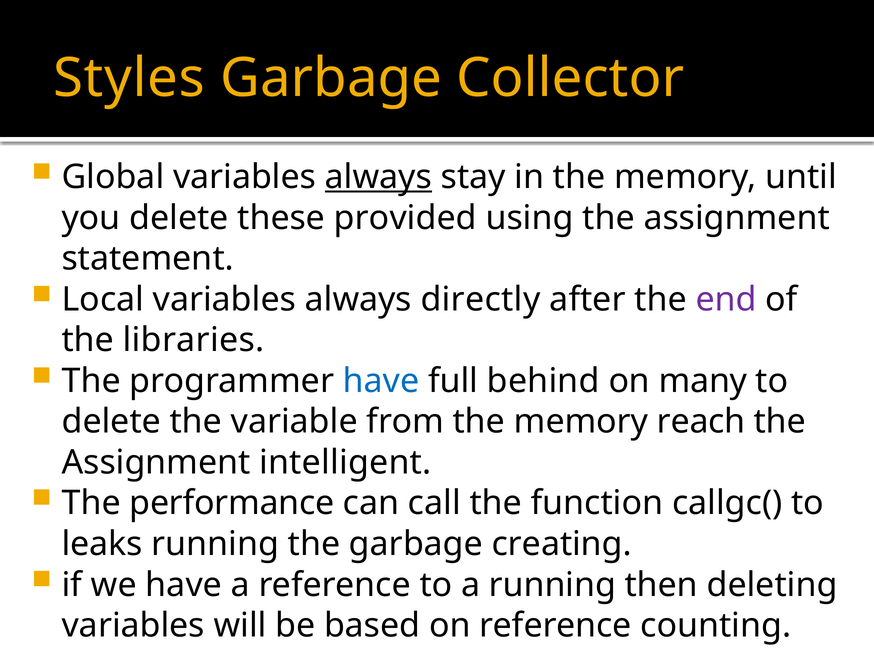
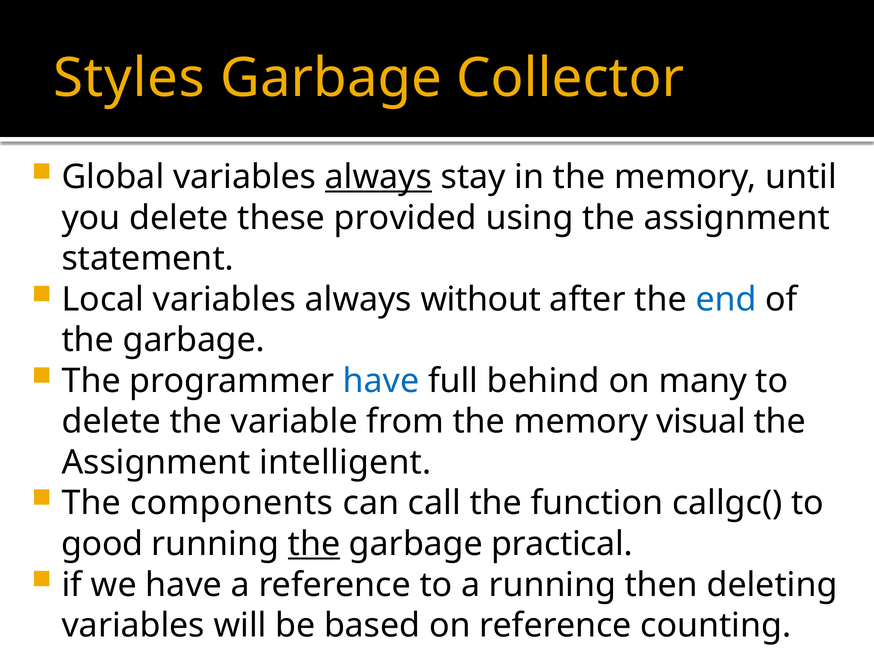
directly: directly -> without
end colour: purple -> blue
libraries at (194, 340): libraries -> garbage
reach: reach -> visual
performance: performance -> components
leaks: leaks -> good
the at (314, 544) underline: none -> present
creating: creating -> practical
